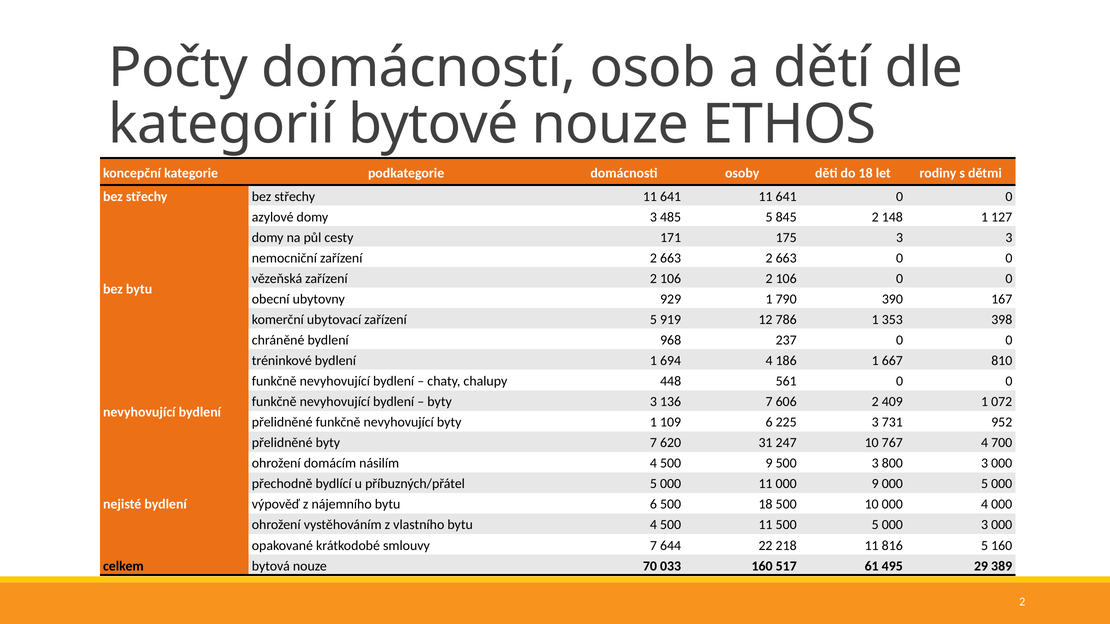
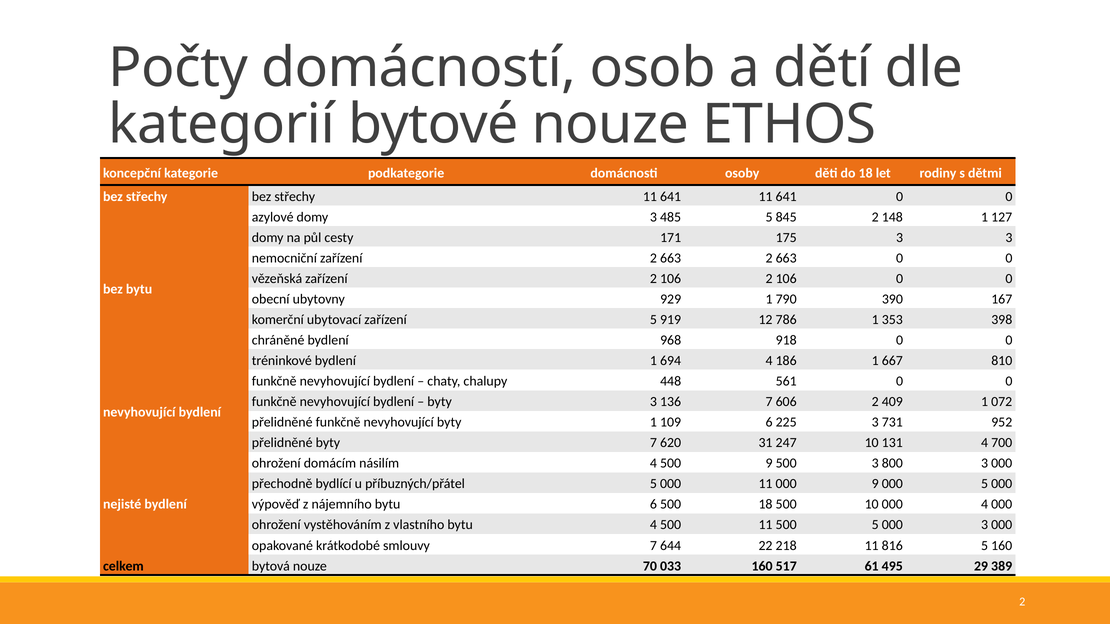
237: 237 -> 918
767: 767 -> 131
